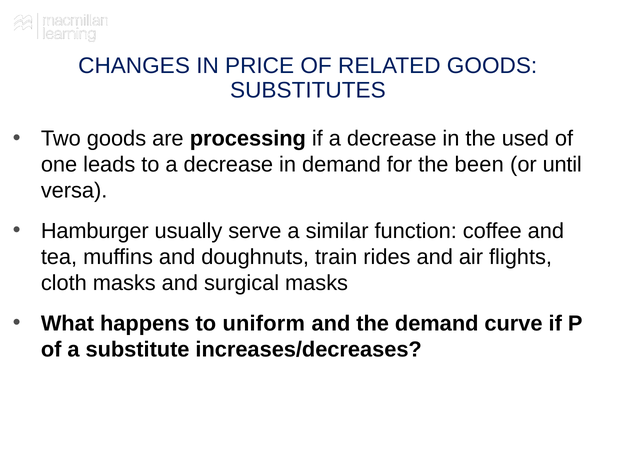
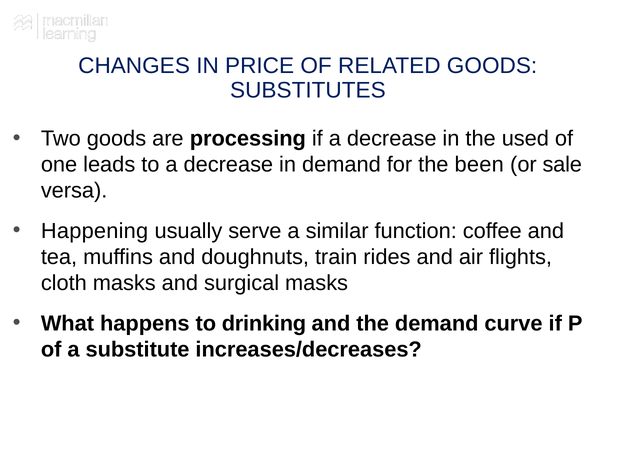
until: until -> sale
Hamburger: Hamburger -> Happening
uniform: uniform -> drinking
